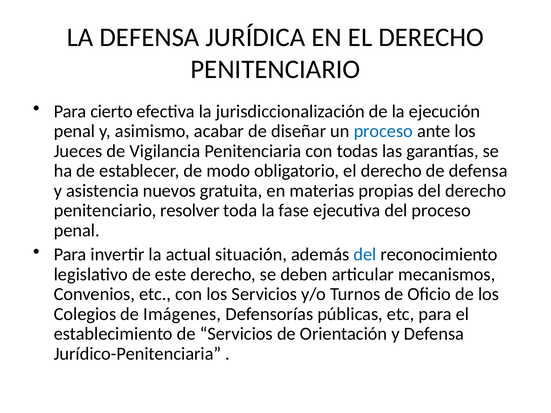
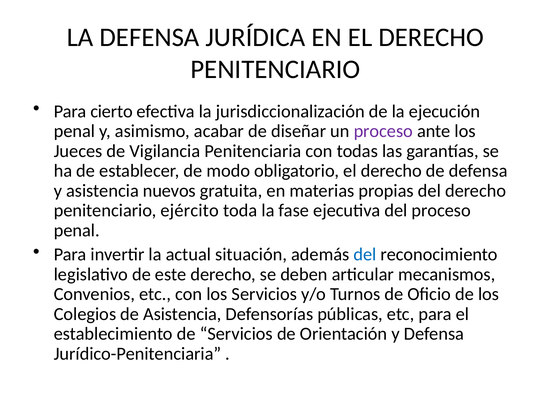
proceso at (383, 131) colour: blue -> purple
resolver: resolver -> ejército
de Imágenes: Imágenes -> Asistencia
